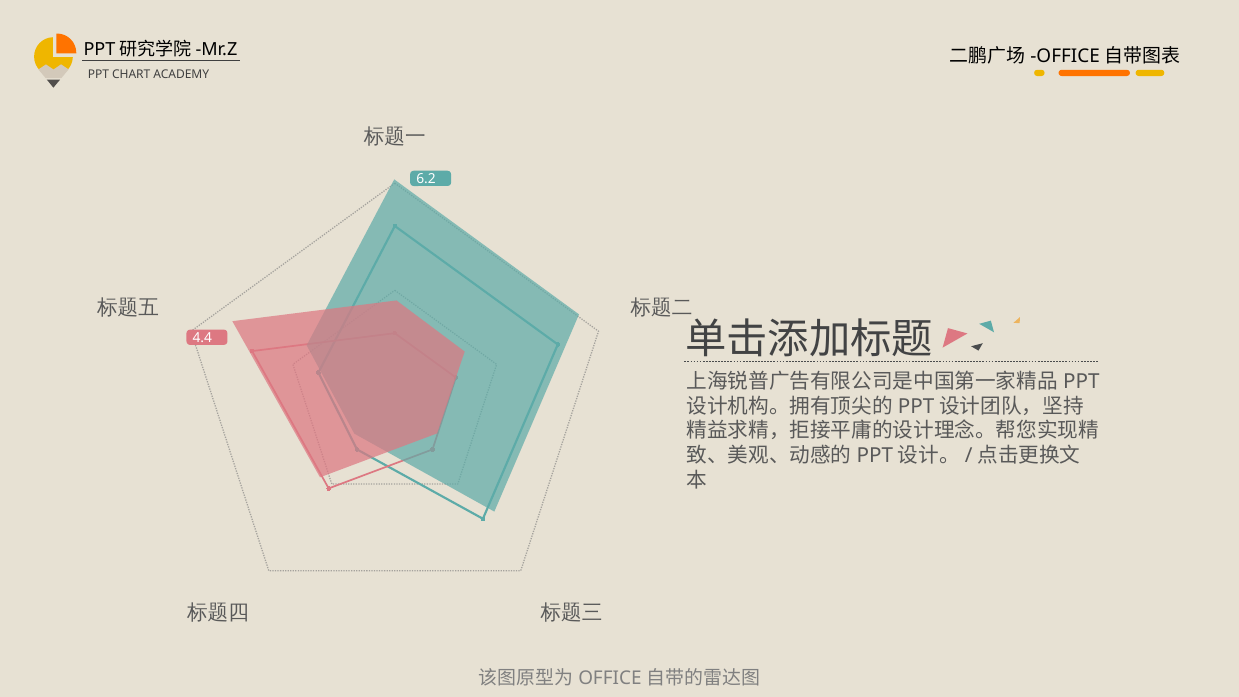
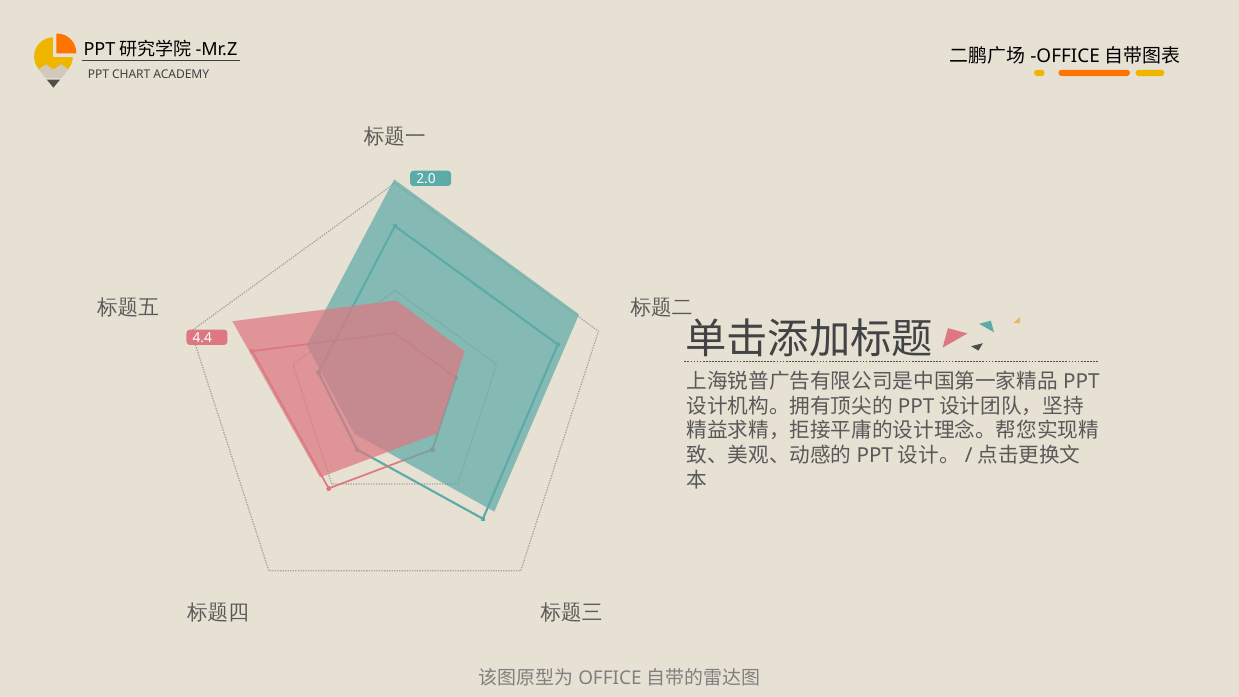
6.2: 6.2 -> 2.0
